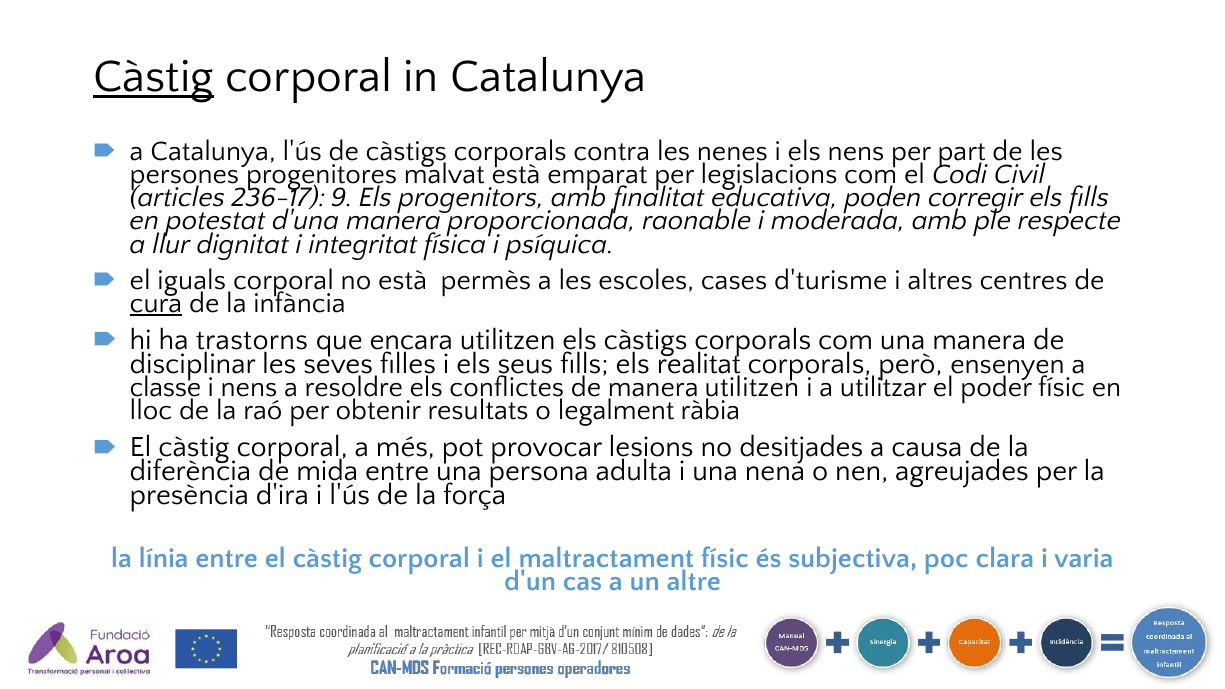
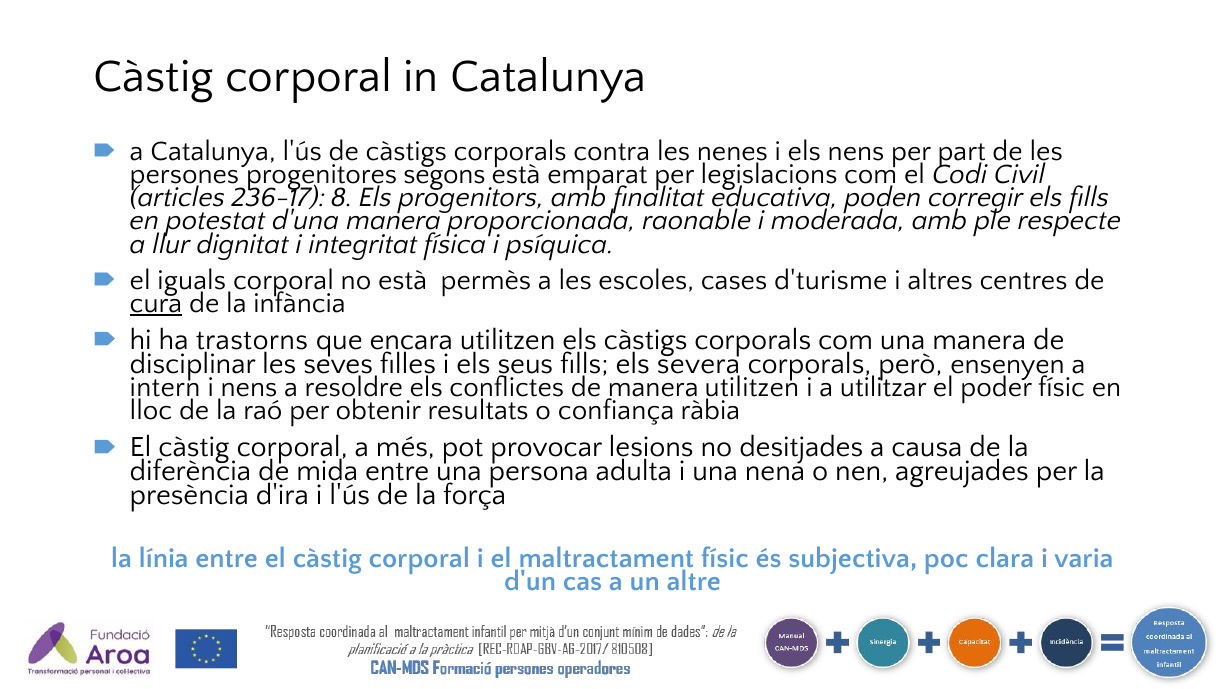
Càstig at (154, 77) underline: present -> none
malvat: malvat -> segons
9: 9 -> 8
realitat: realitat -> severa
classe: classe -> intern
legalment: legalment -> confiança
